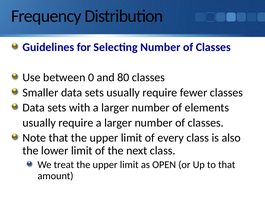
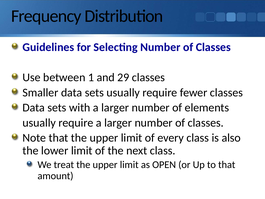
0: 0 -> 1
80: 80 -> 29
